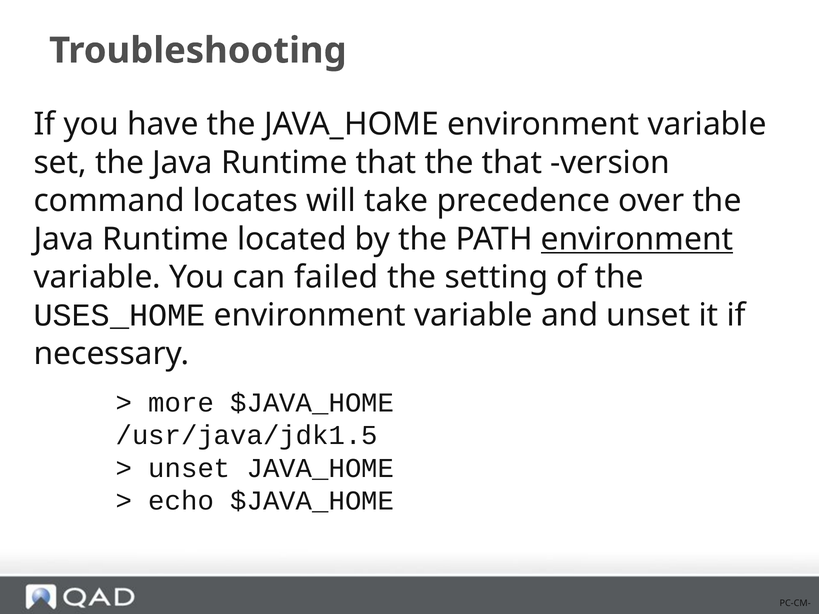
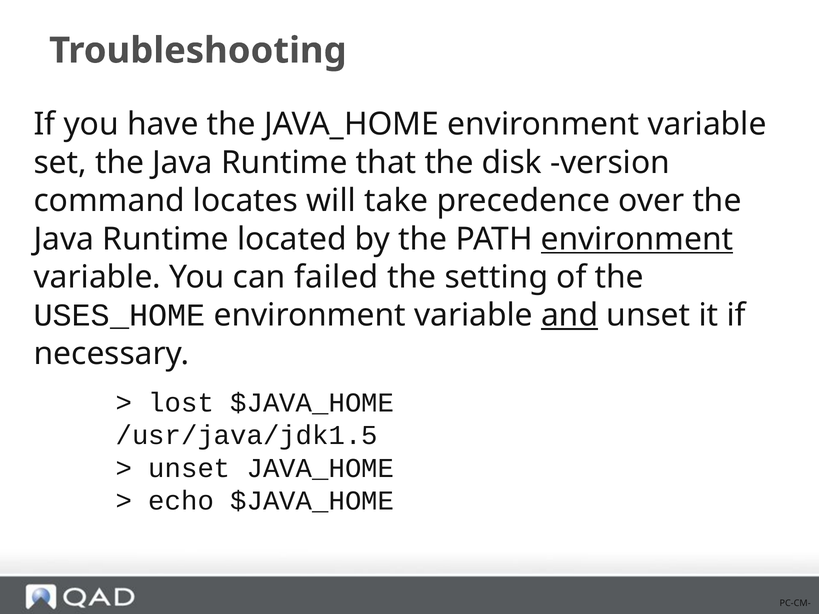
the that: that -> disk
and underline: none -> present
more: more -> lost
